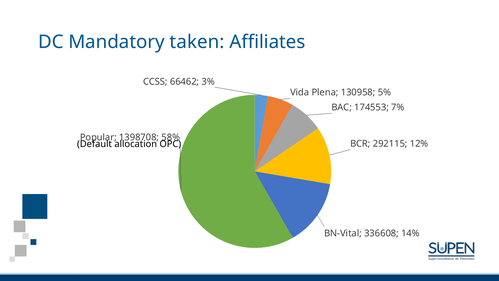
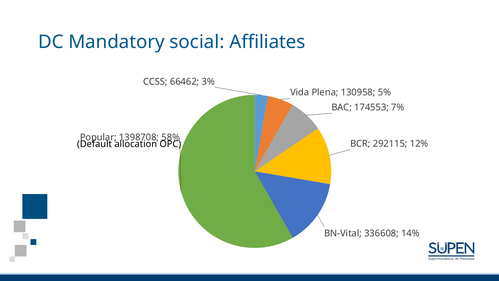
taken: taken -> social
